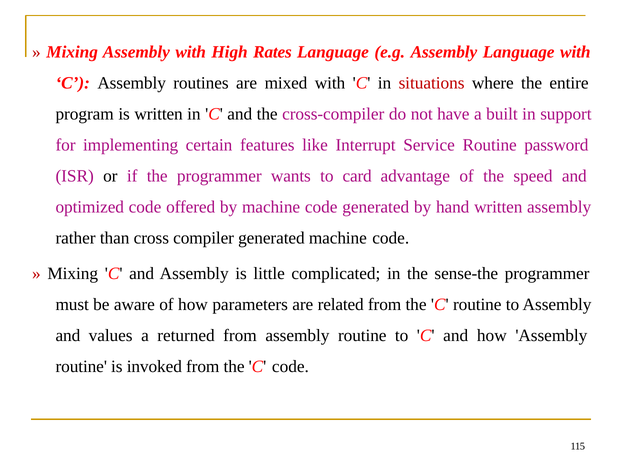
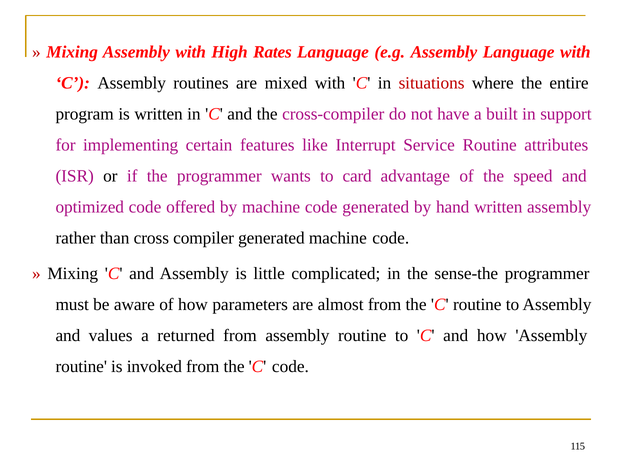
password: password -> attributes
related: related -> almost
